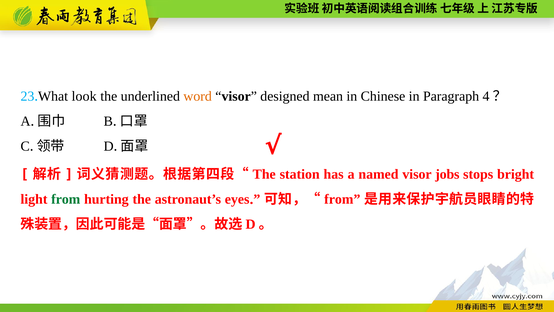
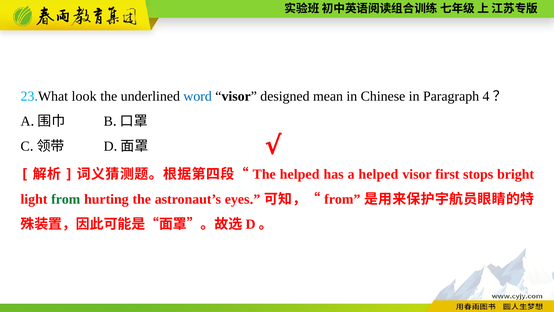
word colour: orange -> blue
The station: station -> helped
a named: named -> helped
jobs: jobs -> first
